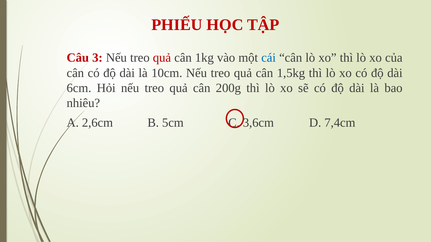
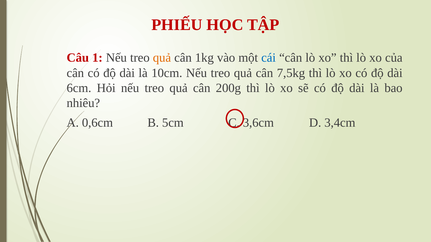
3: 3 -> 1
quả at (162, 58) colour: red -> orange
1,5kg: 1,5kg -> 7,5kg
2,6cm: 2,6cm -> 0,6cm
7,4cm: 7,4cm -> 3,4cm
